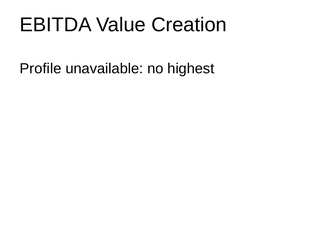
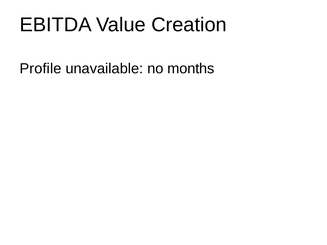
highest: highest -> months
